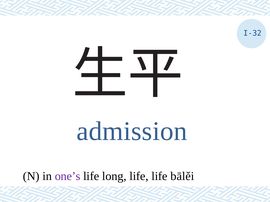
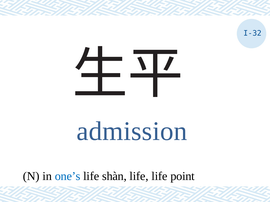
one’s colour: purple -> blue
long: long -> shàn
bālěi: bālěi -> point
